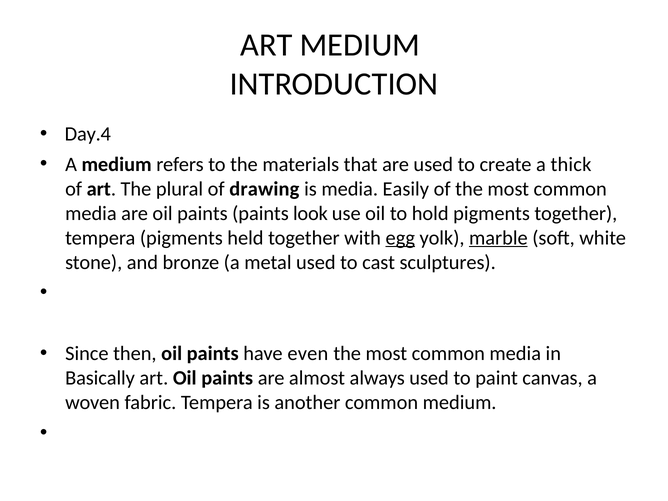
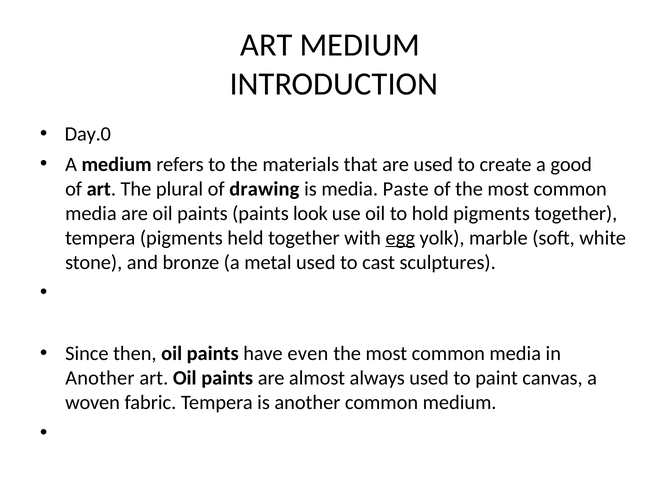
Day.4: Day.4 -> Day.0
thick: thick -> good
Easily: Easily -> Paste
marble underline: present -> none
Basically at (100, 378): Basically -> Another
